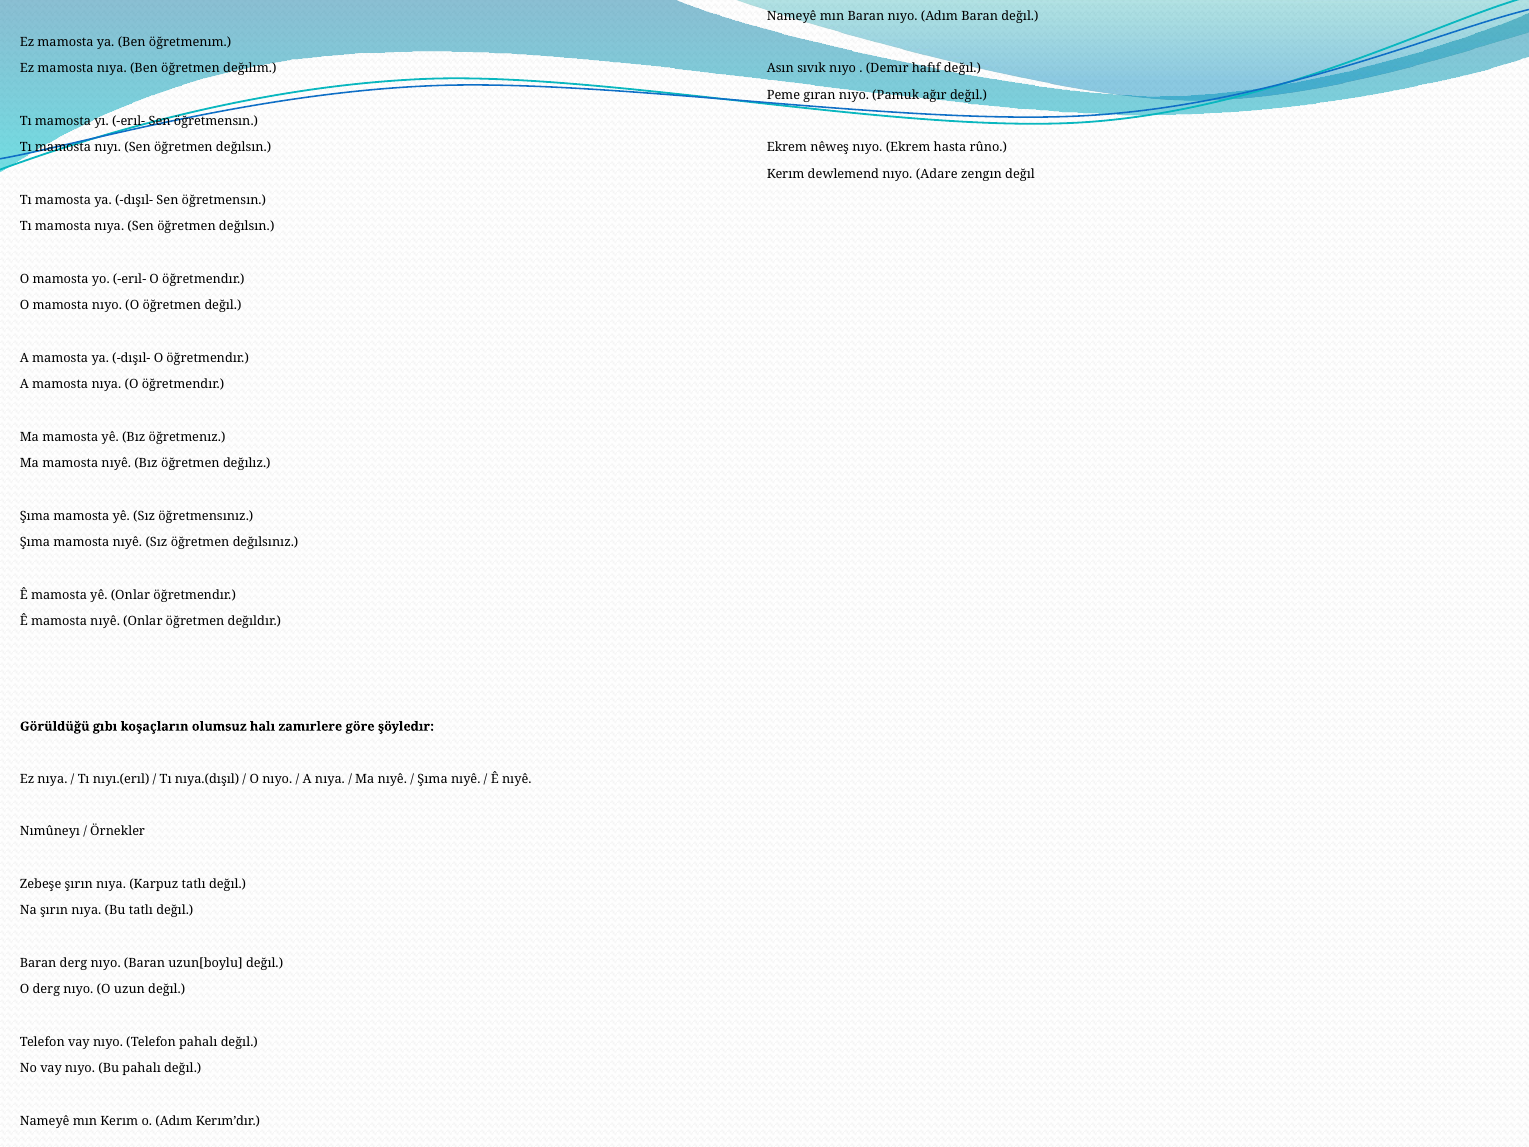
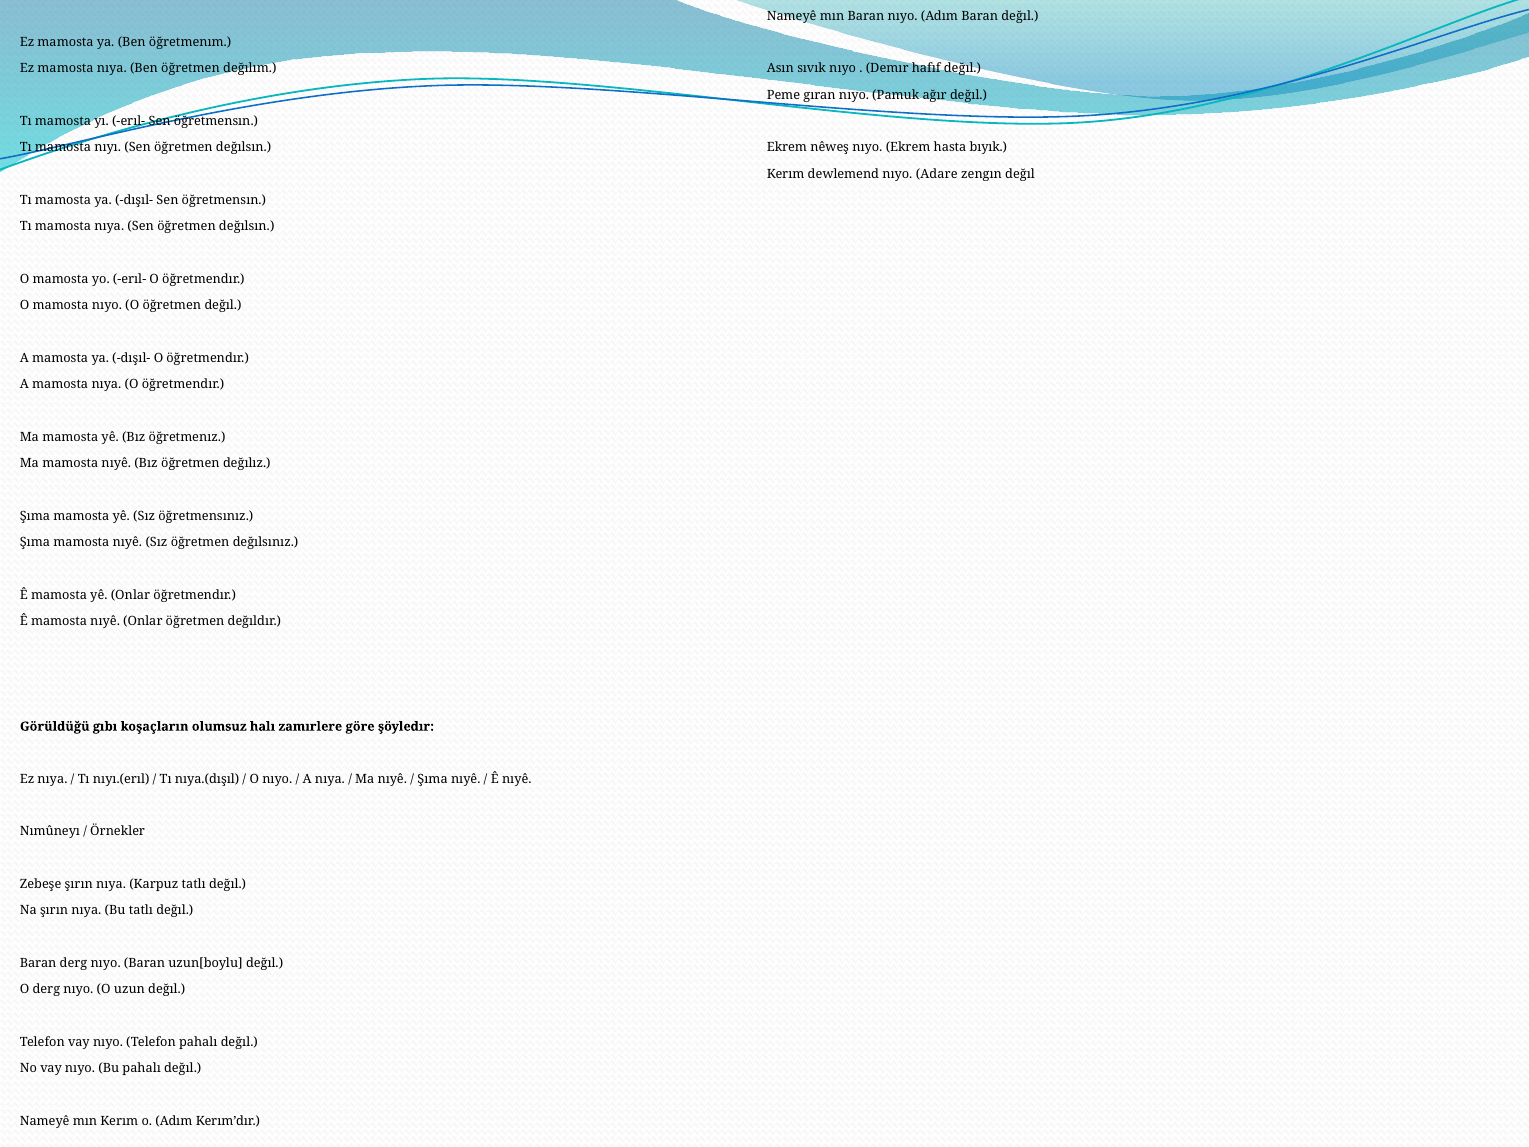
rûno: rûno -> bıyık
